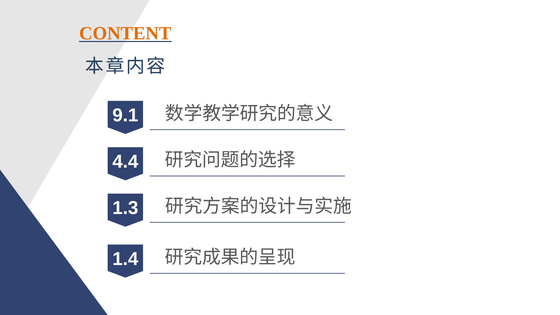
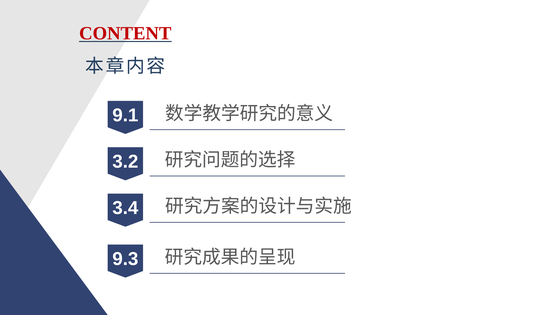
CONTENT colour: orange -> red
4.4: 4.4 -> 3.2
1.3: 1.3 -> 3.4
1.4: 1.4 -> 9.3
